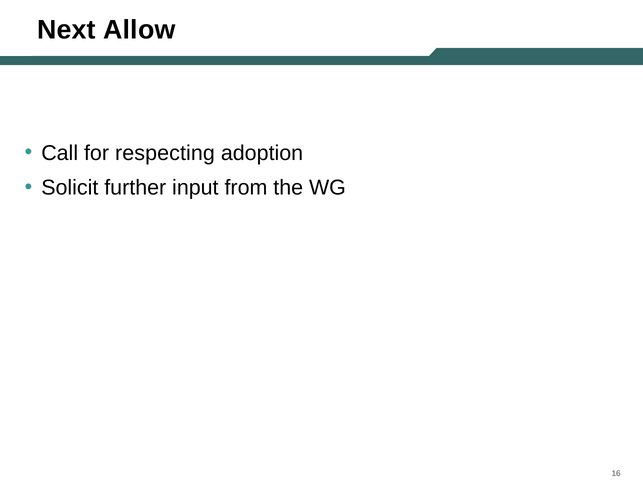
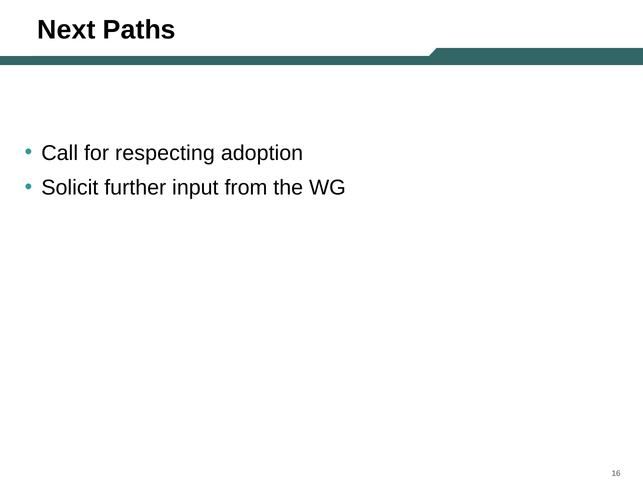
Allow: Allow -> Paths
